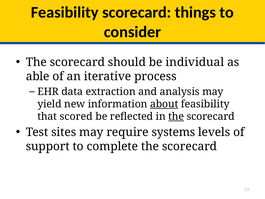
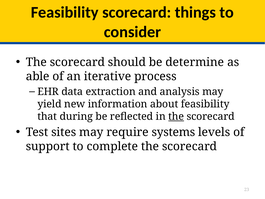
individual: individual -> determine
about underline: present -> none
scored: scored -> during
